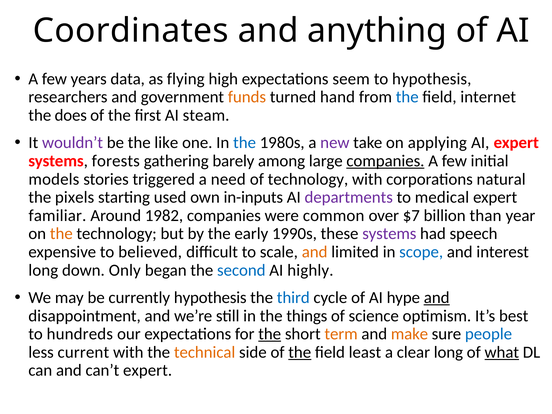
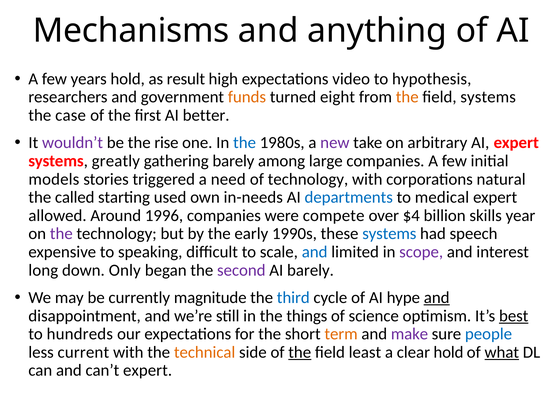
Coordinates: Coordinates -> Mechanisms
years data: data -> hold
flying: flying -> result
seem: seem -> video
hand: hand -> eight
the at (407, 97) colour: blue -> orange
field internet: internet -> systems
does: does -> case
steam: steam -> better
like: like -> rise
applying: applying -> arbitrary
forests: forests -> greatly
companies at (385, 161) underline: present -> none
pixels: pixels -> called
in-inputs: in-inputs -> in-needs
departments colour: purple -> blue
familiar: familiar -> allowed
1982: 1982 -> 1996
common: common -> compete
$7: $7 -> $4
than: than -> skills
the at (61, 234) colour: orange -> purple
systems at (389, 234) colour: purple -> blue
believed: believed -> speaking
and at (315, 252) colour: orange -> blue
scope colour: blue -> purple
second colour: blue -> purple
AI highly: highly -> barely
currently hypothesis: hypothesis -> magnitude
best underline: none -> present
the at (270, 334) underline: present -> none
make colour: orange -> purple
clear long: long -> hold
